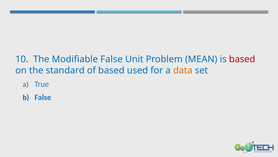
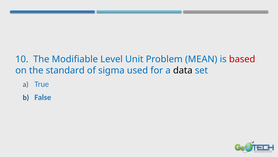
Modifiable False: False -> Level
of based: based -> sigma
data colour: orange -> black
